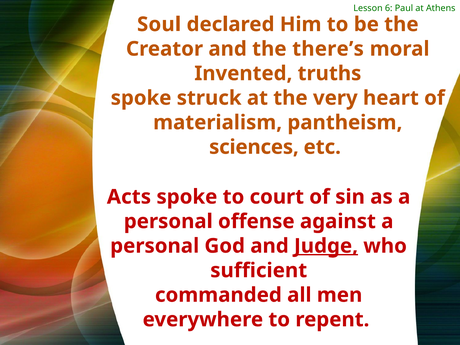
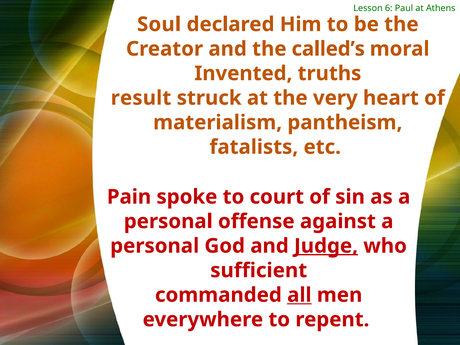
there’s: there’s -> called’s
spoke at (141, 98): spoke -> result
sciences: sciences -> fatalists
Acts: Acts -> Pain
all underline: none -> present
